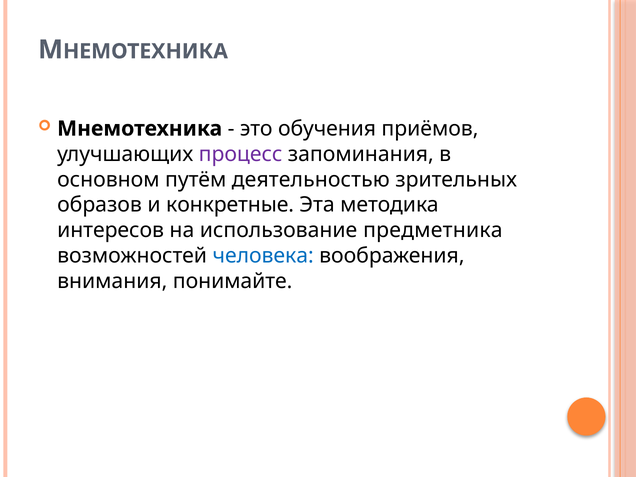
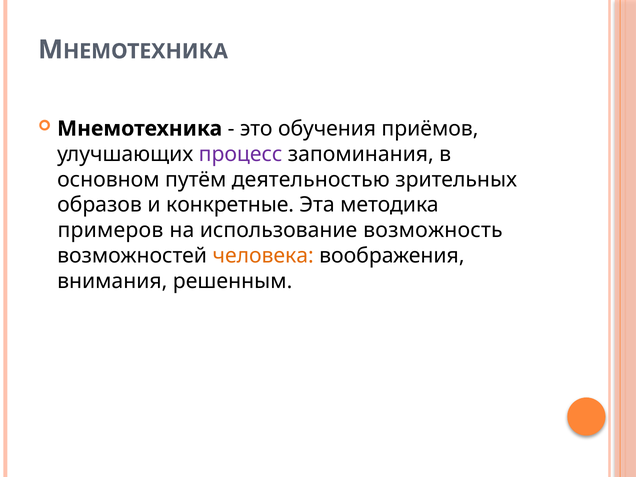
интересов: интересов -> примеров
предметника: предметника -> возможность
человека colour: blue -> orange
понимайте: понимайте -> решенным
